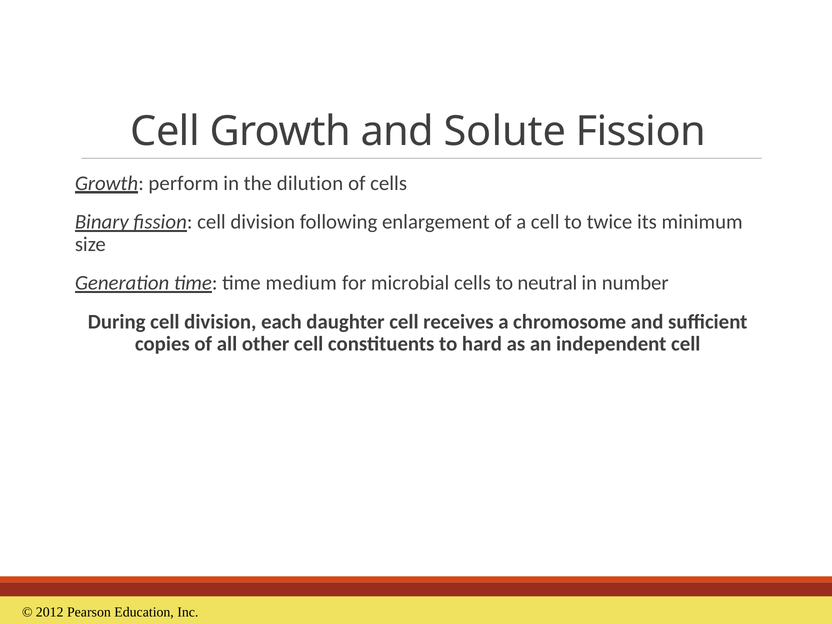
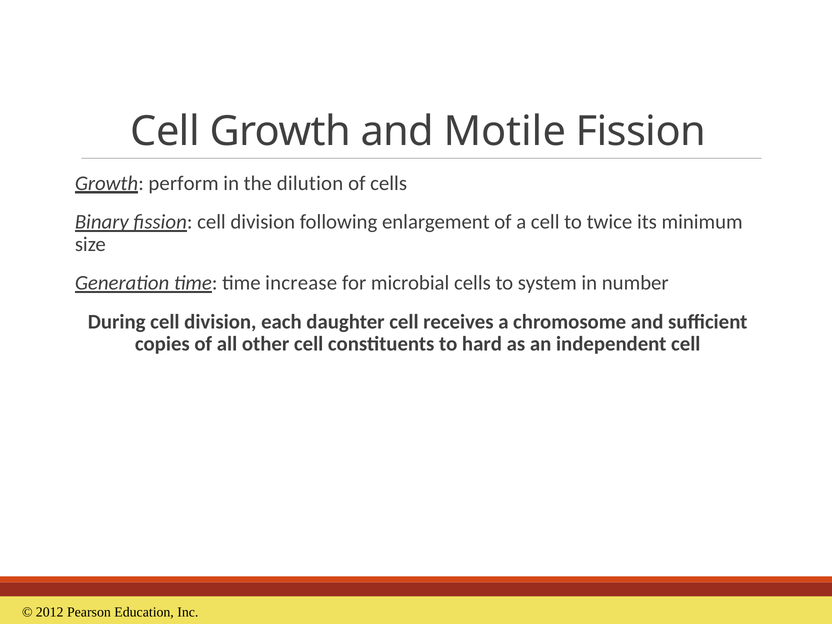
Solute: Solute -> Motile
medium: medium -> increase
neutral: neutral -> system
